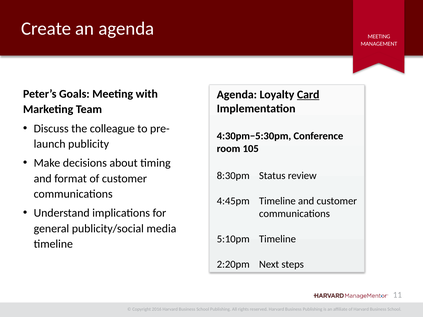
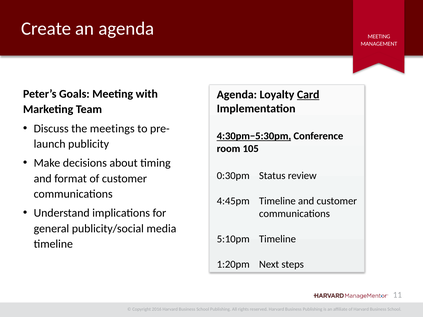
colleague: colleague -> meetings
4:30pm−5:30pm underline: none -> present
8:30pm: 8:30pm -> 0:30pm
2:20pm: 2:20pm -> 1:20pm
